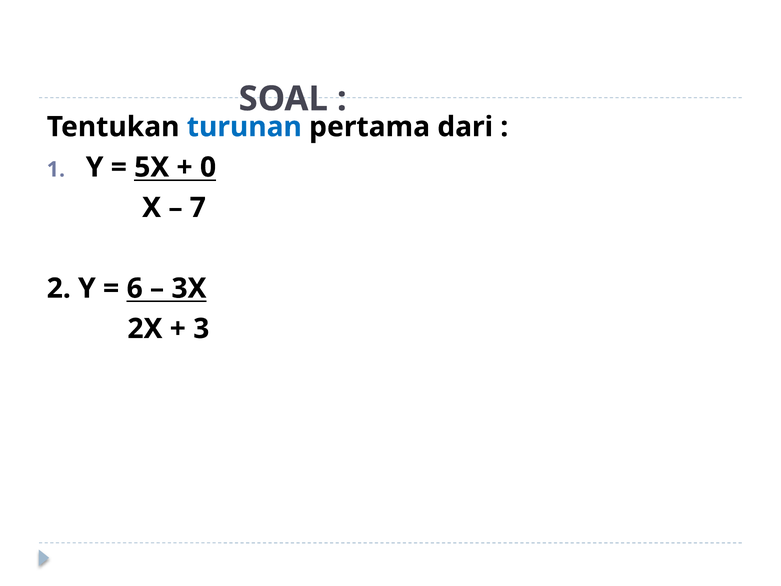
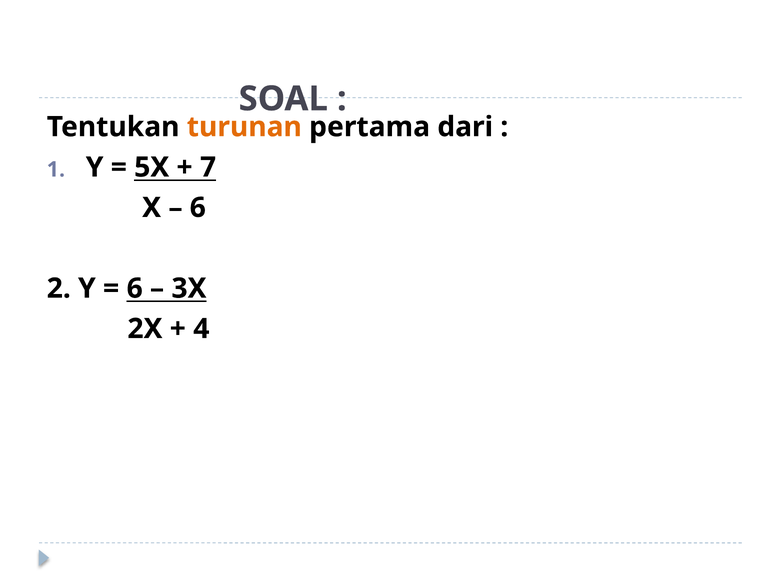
turunan colour: blue -> orange
0: 0 -> 7
7 at (198, 208): 7 -> 6
3: 3 -> 4
